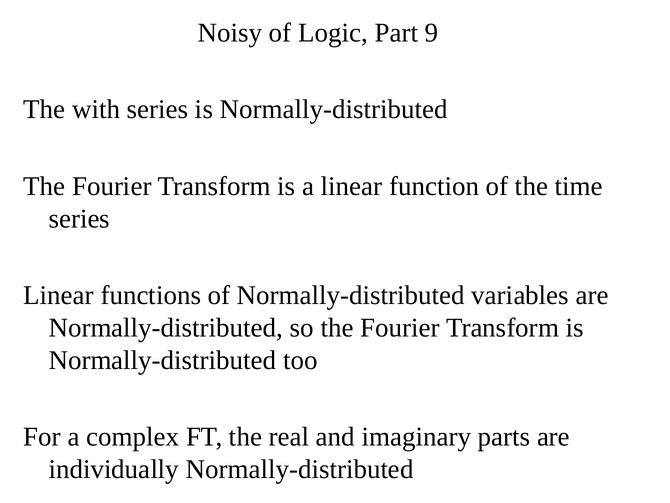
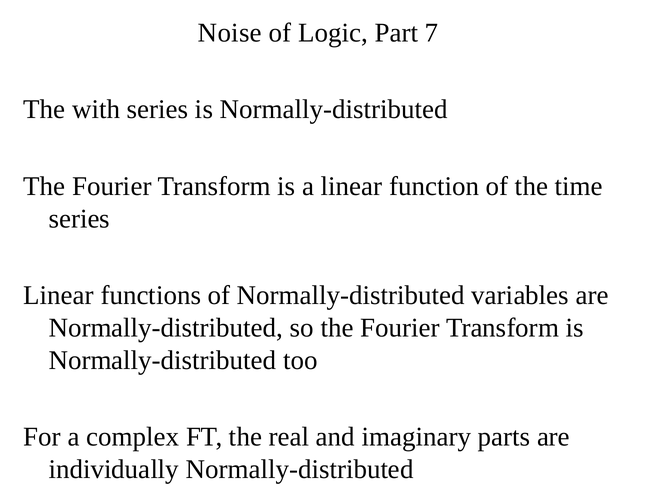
Noisy: Noisy -> Noise
9: 9 -> 7
